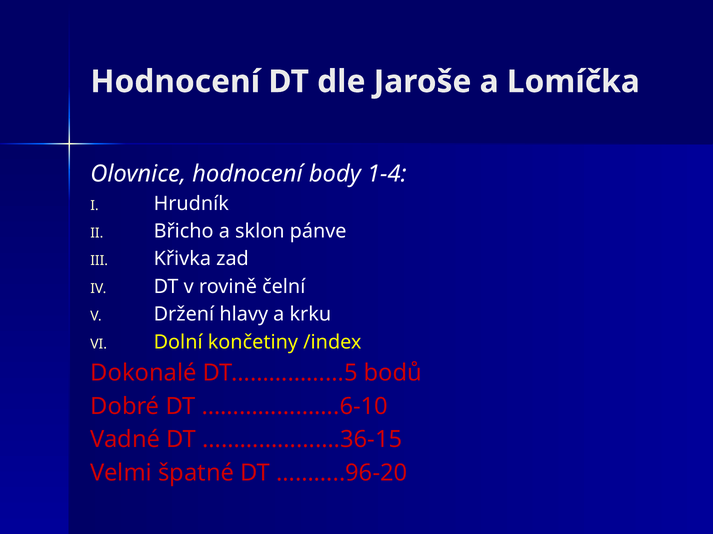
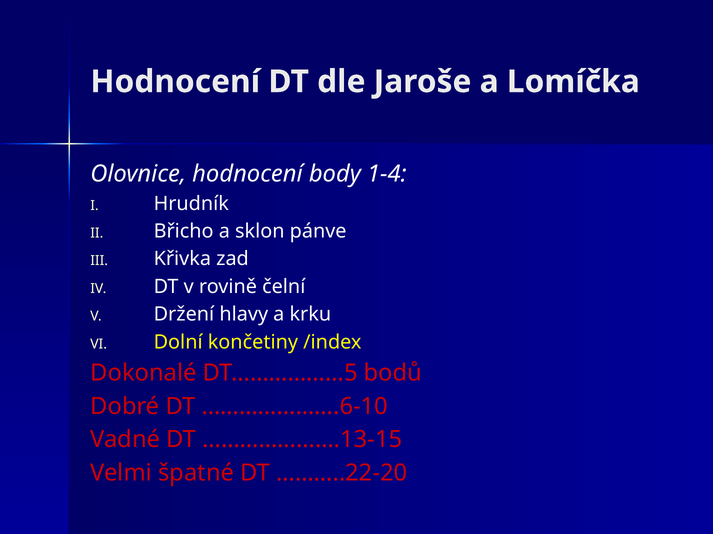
………………….36-15: ………………….36-15 -> ………………….13-15
………..96-20: ………..96-20 -> ………..22-20
